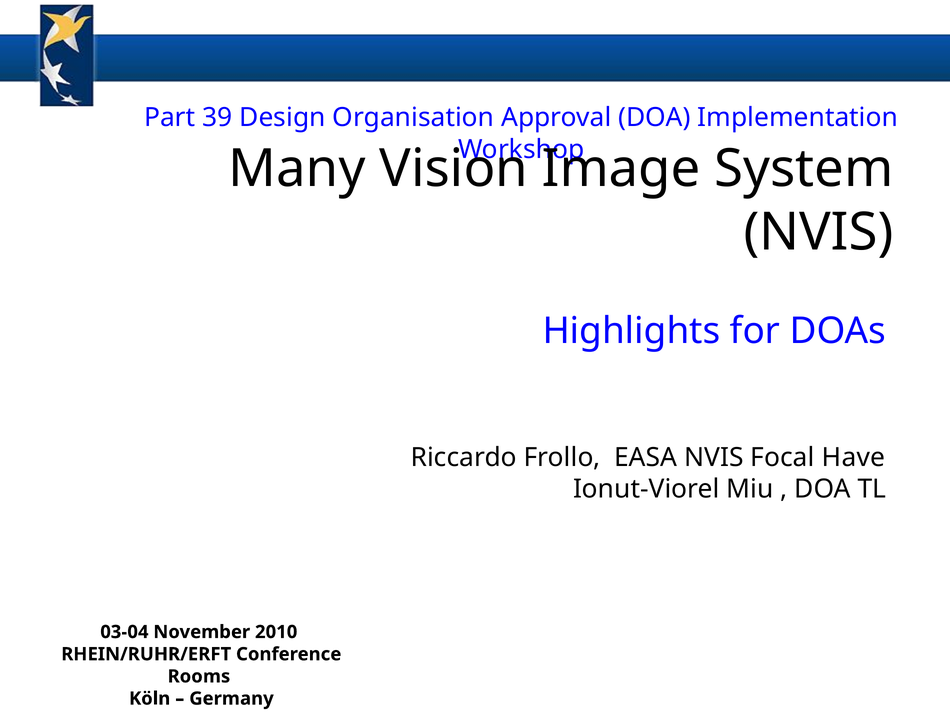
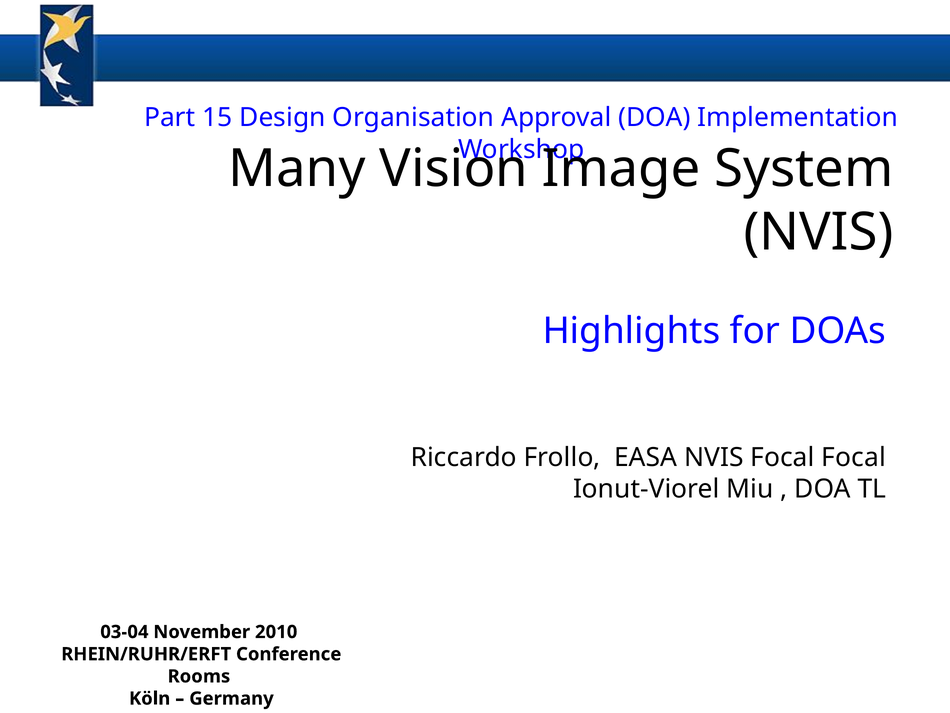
39: 39 -> 15
Focal Have: Have -> Focal
